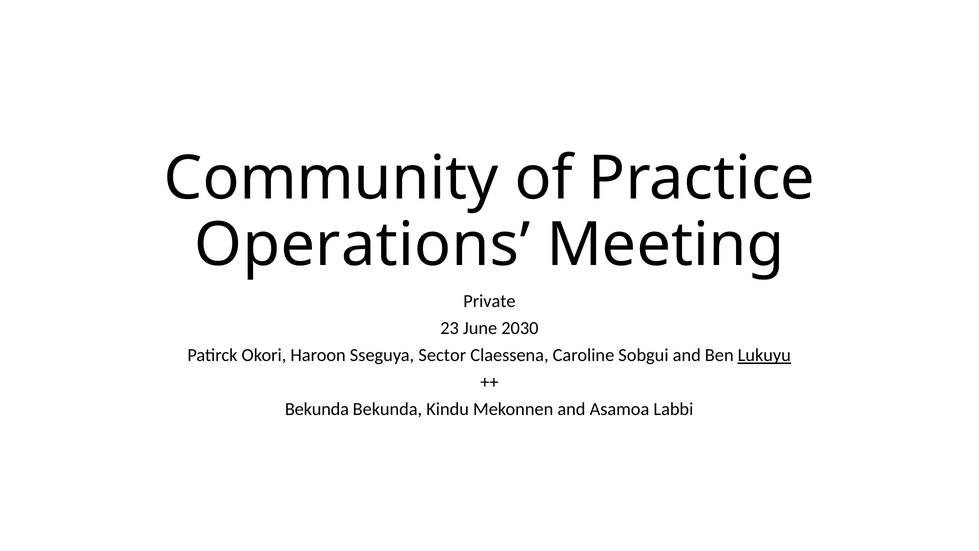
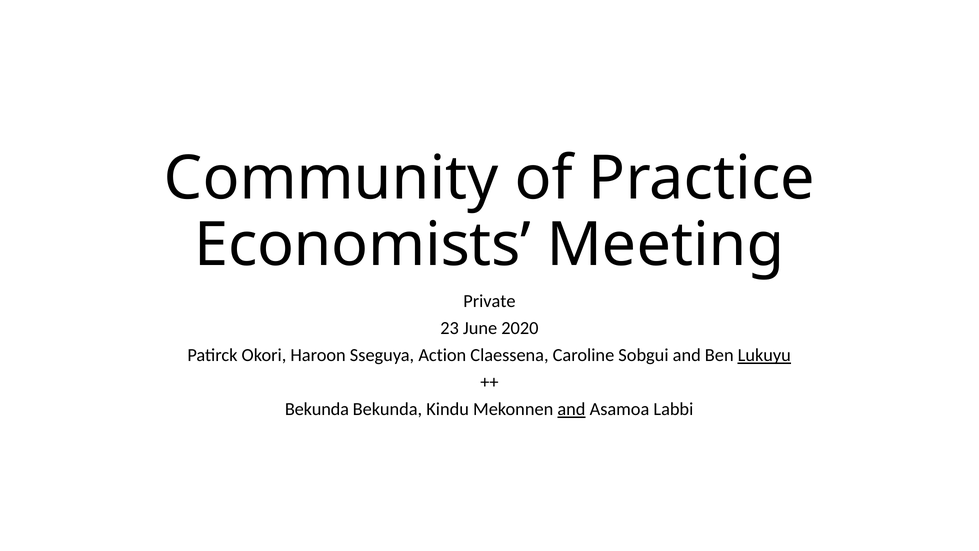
Operations: Operations -> Economists
2030: 2030 -> 2020
Sector: Sector -> Action
and at (571, 409) underline: none -> present
